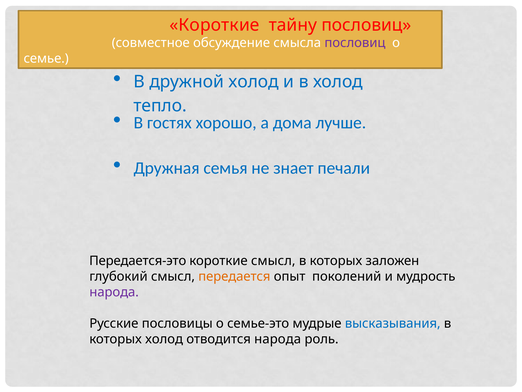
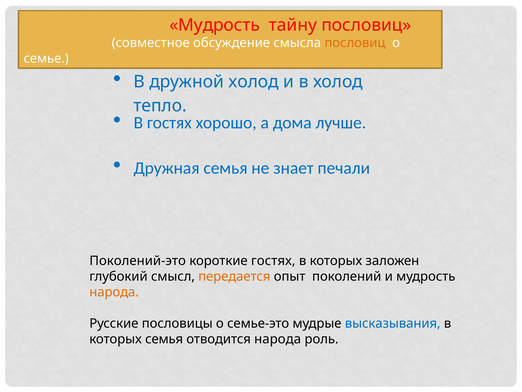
Короткие at (215, 25): Короткие -> Мудрость
пословиц at (355, 43) colour: purple -> orange
Передается-это: Передается-это -> Поколений-это
короткие смысл: смысл -> гостях
народа at (114, 292) colour: purple -> orange
которых холод: холод -> семья
